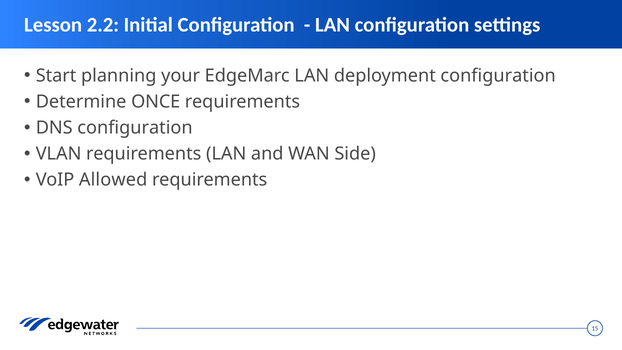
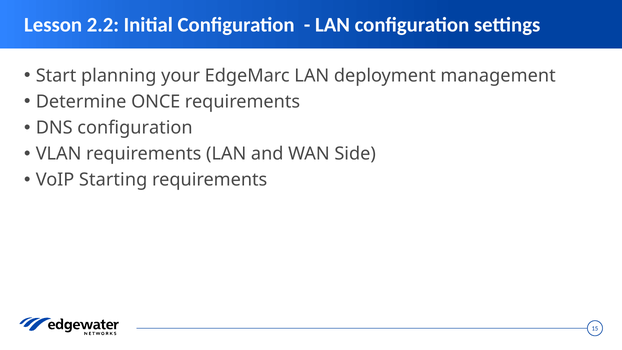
deployment configuration: configuration -> management
Allowed: Allowed -> Starting
